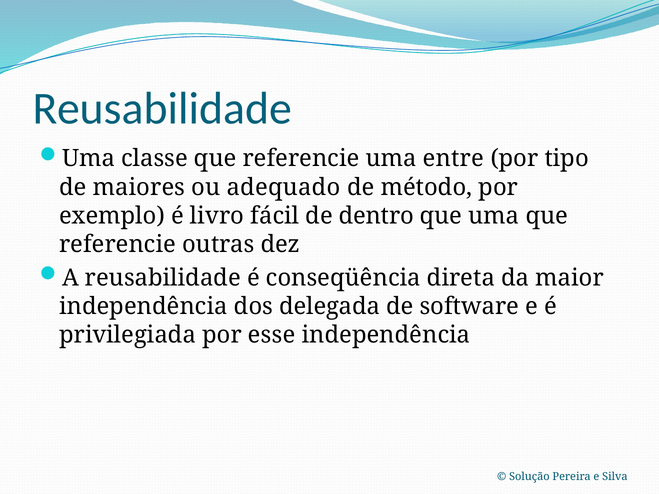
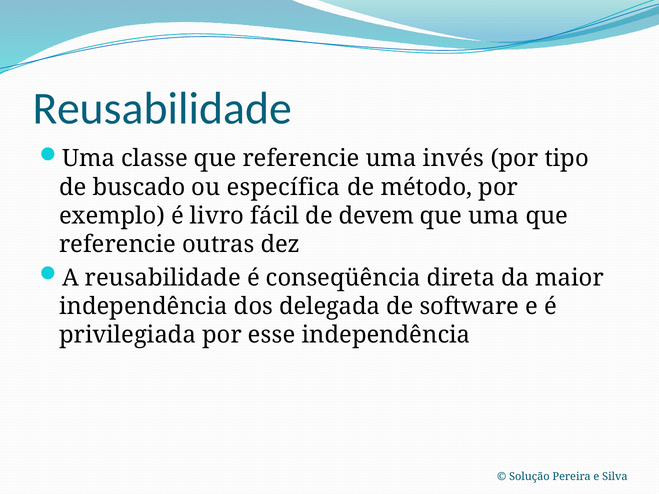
entre: entre -> invés
maiores: maiores -> buscado
adequado: adequado -> específica
dentro: dentro -> devem
